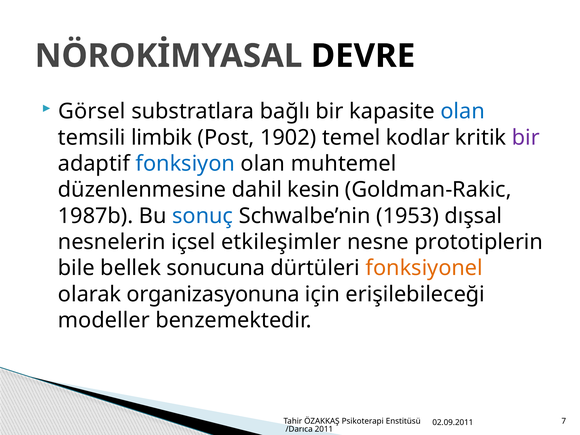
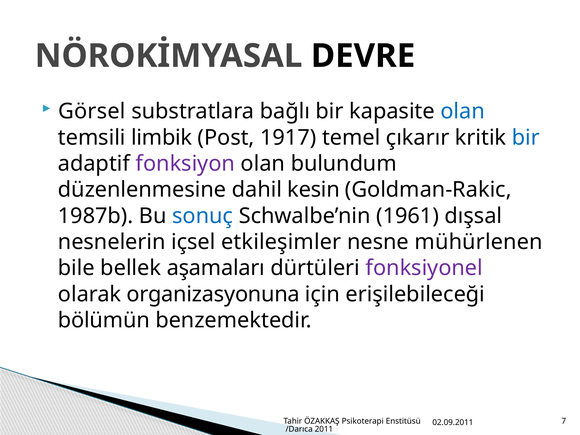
1902: 1902 -> 1917
kodlar: kodlar -> çıkarır
bir at (526, 138) colour: purple -> blue
fonksiyon colour: blue -> purple
muhtemel: muhtemel -> bulundum
1953: 1953 -> 1961
prototiplerin: prototiplerin -> mühürlenen
sonucuna: sonucuna -> aşamaları
fonksiyonel colour: orange -> purple
modeller: modeller -> bölümün
